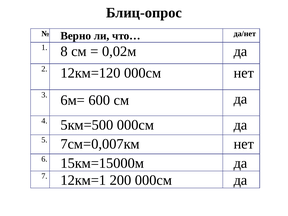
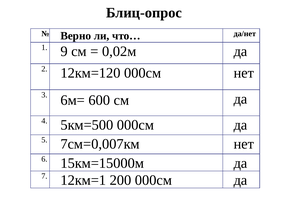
8: 8 -> 9
